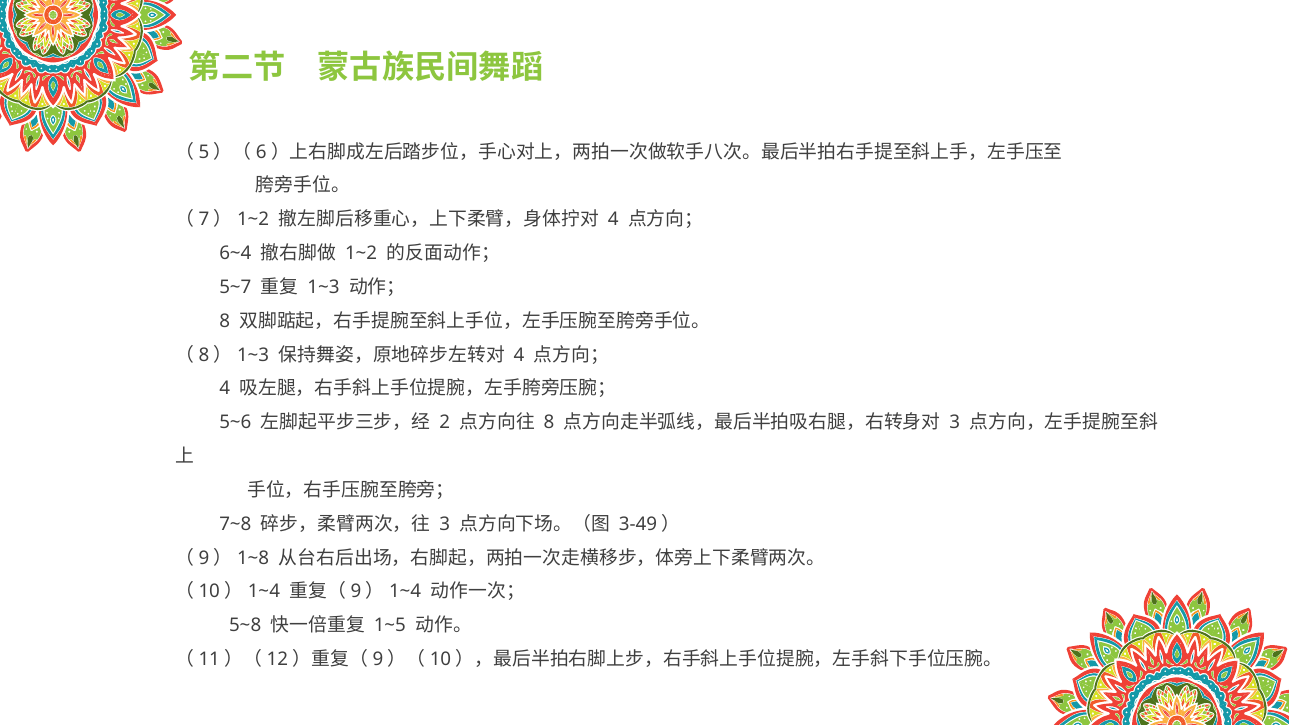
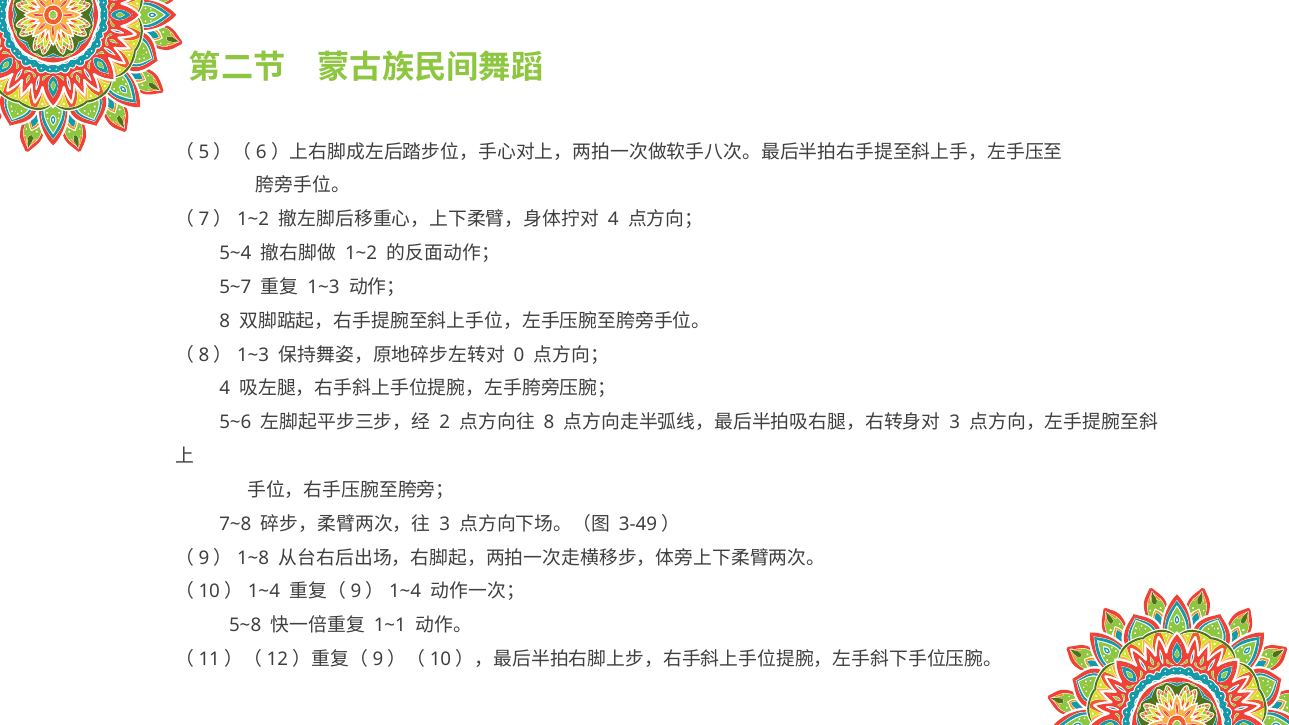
6~4: 6~4 -> 5~4
4 at (519, 355): 4 -> 0
1~5: 1~5 -> 1~1
